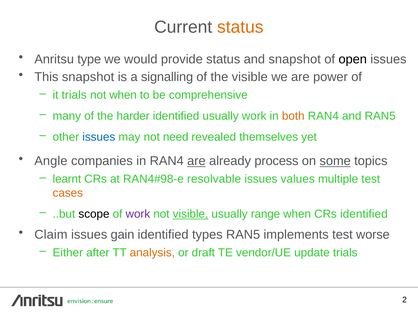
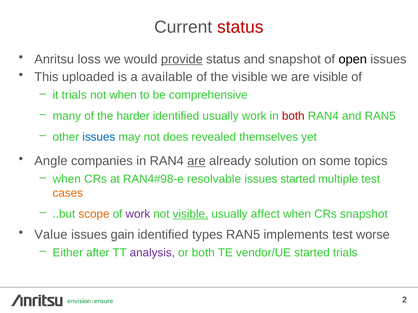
status at (240, 27) colour: orange -> red
type: type -> loss
provide underline: none -> present
This snapshot: snapshot -> uploaded
signalling: signalling -> available
are power: power -> visible
both at (293, 116) colour: orange -> red
need: need -> does
process: process -> solution
some underline: present -> none
learnt at (67, 179): learnt -> when
issues values: values -> started
scope colour: black -> orange
range: range -> affect
CRs identified: identified -> snapshot
Claim: Claim -> Value
analysis colour: orange -> purple
or draft: draft -> both
vendor/UE update: update -> started
